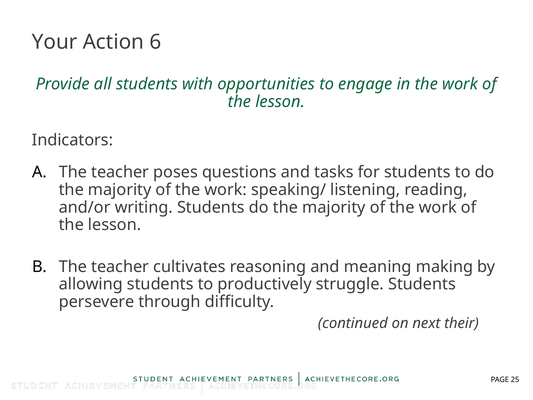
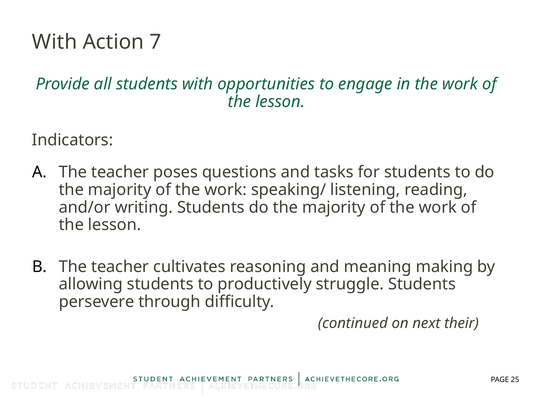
Your at (55, 42): Your -> With
6: 6 -> 7
